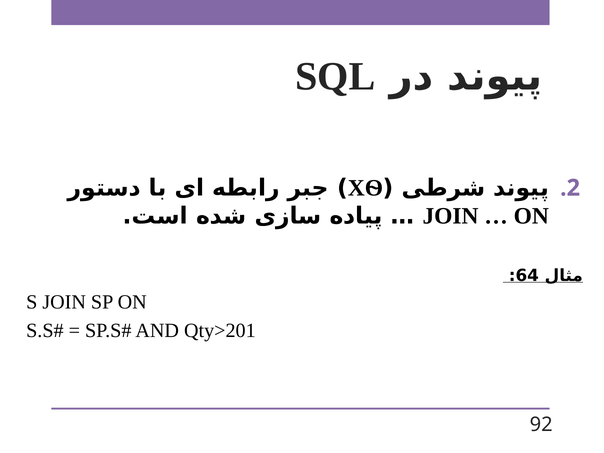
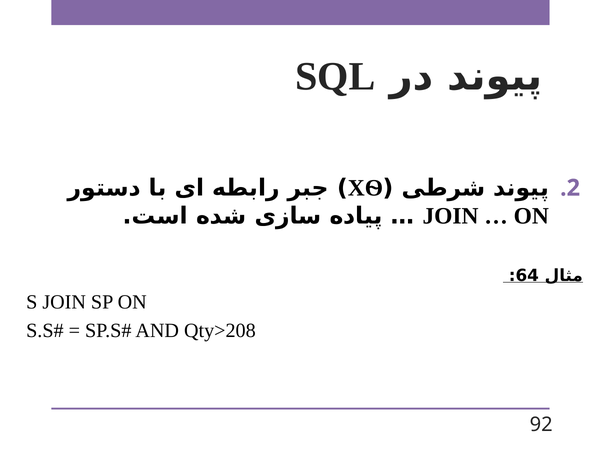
Qty>201: Qty>201 -> Qty>208
